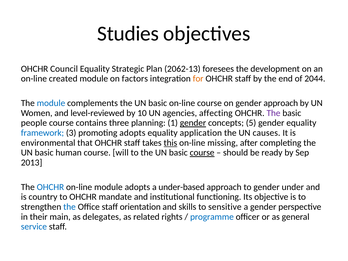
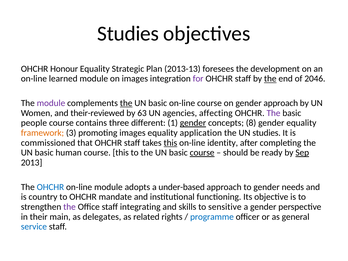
Council: Council -> Honour
2062-13: 2062-13 -> 2013-13
created: created -> learned
on factors: factors -> images
for colour: orange -> purple
the at (270, 79) underline: none -> present
2044: 2044 -> 2046
module at (51, 103) colour: blue -> purple
the at (126, 103) underline: none -> present
level-reviewed: level-reviewed -> their-reviewed
10: 10 -> 63
planning: planning -> different
5: 5 -> 8
framework colour: blue -> orange
promoting adopts: adopts -> images
UN causes: causes -> studies
environmental: environmental -> commissioned
missing: missing -> identity
course will: will -> this
Sep underline: none -> present
under: under -> needs
the at (70, 207) colour: blue -> purple
orientation: orientation -> integrating
